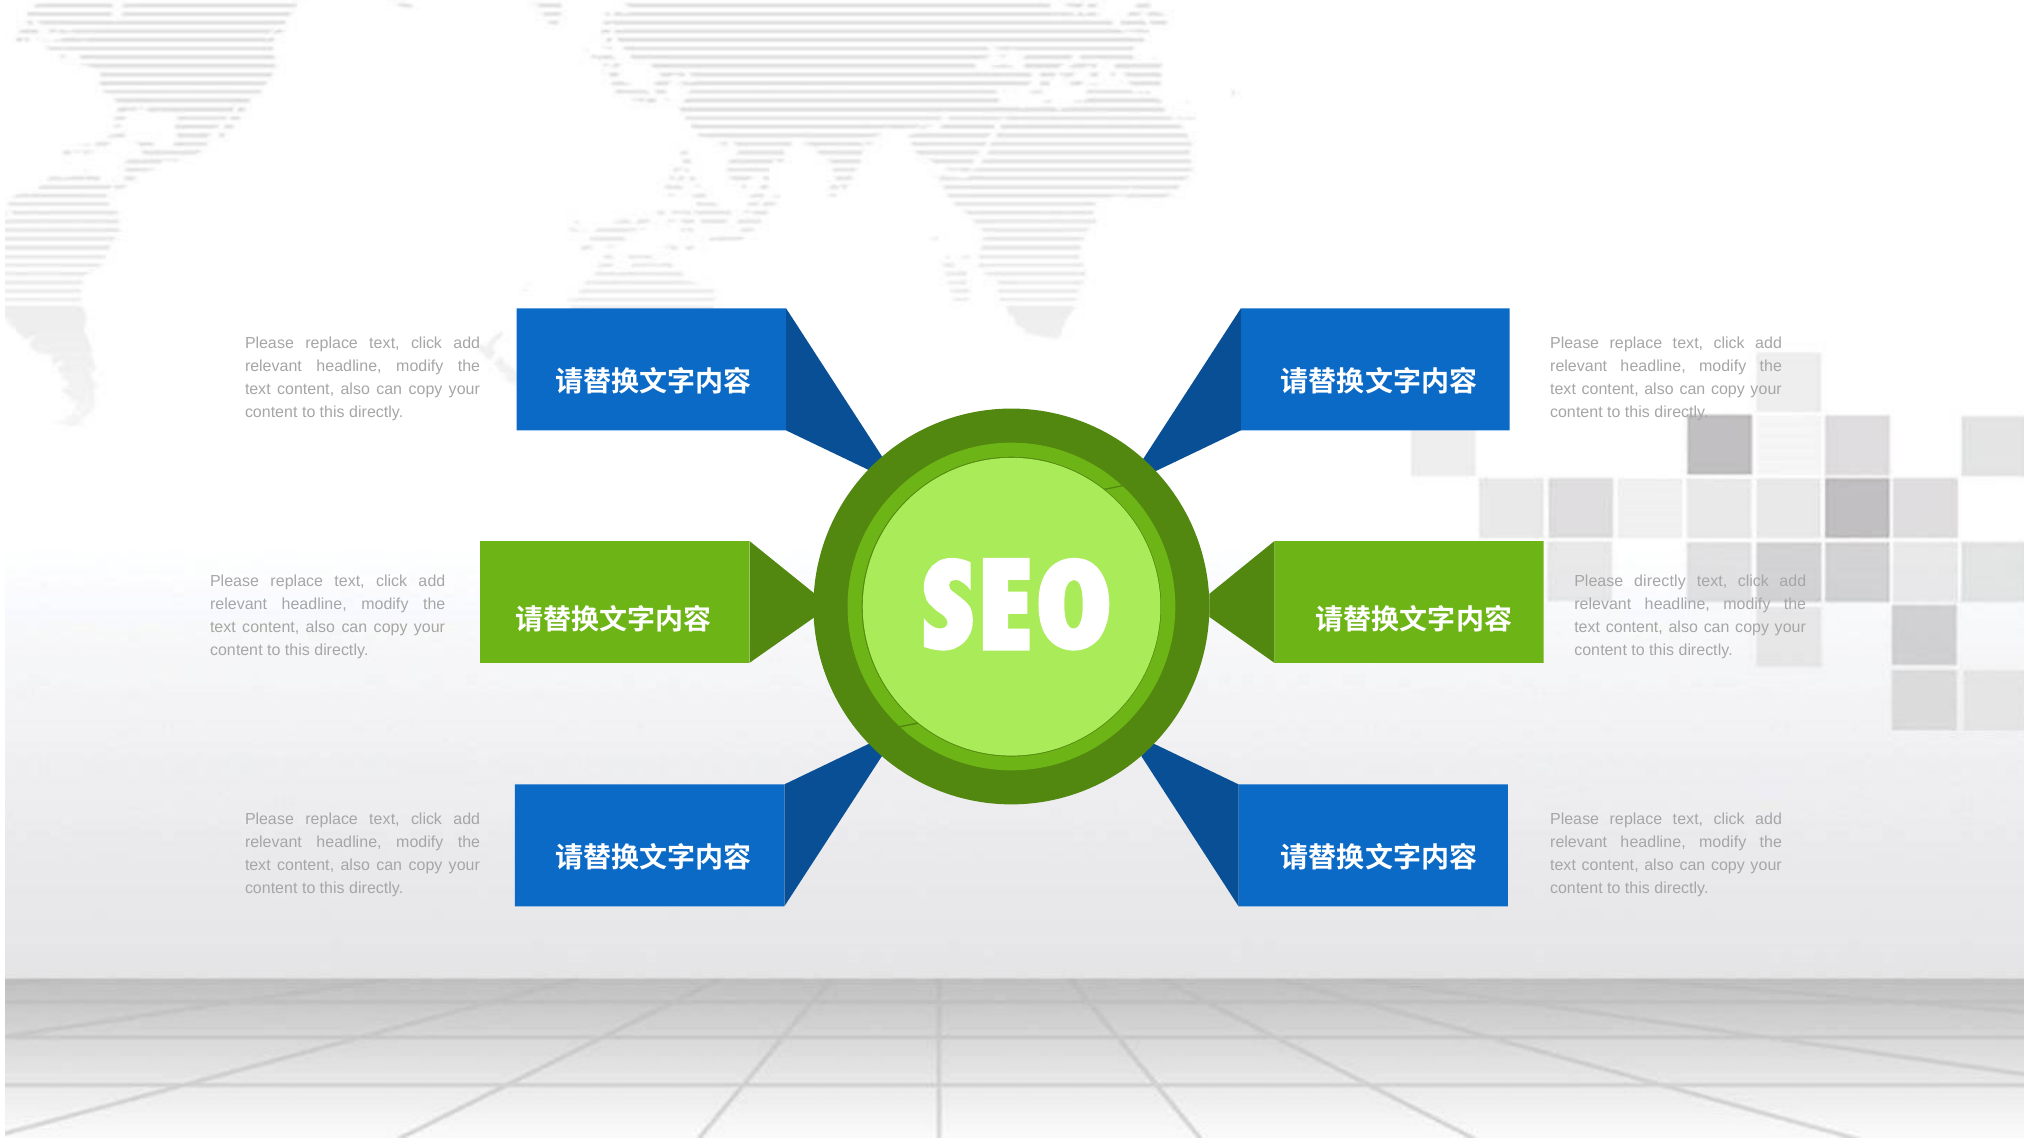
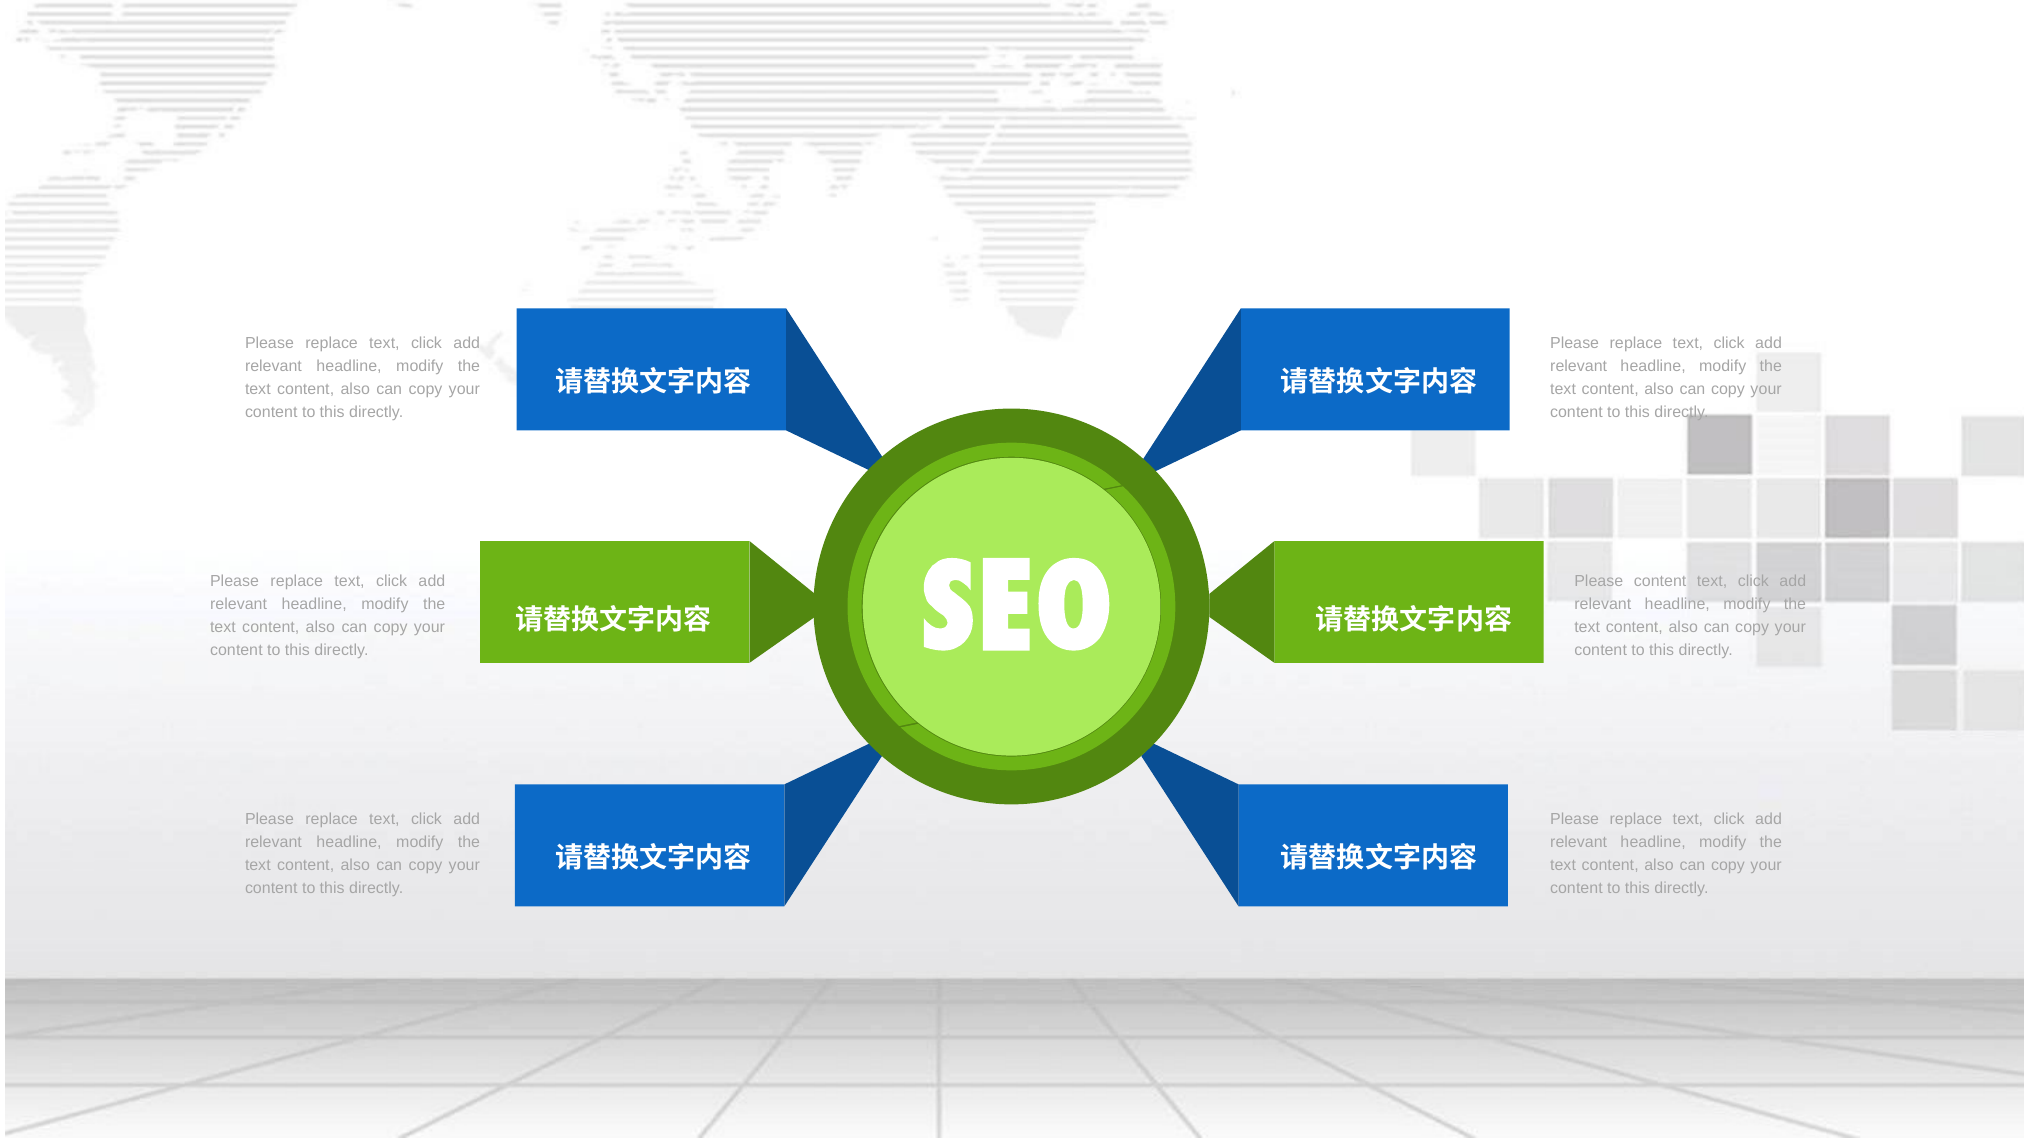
Please directly: directly -> content
